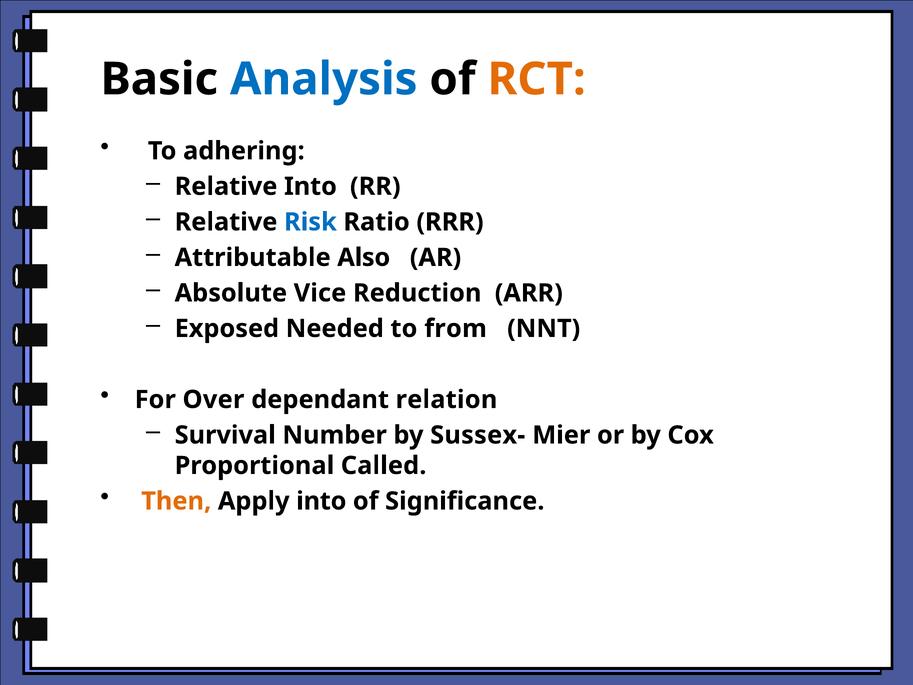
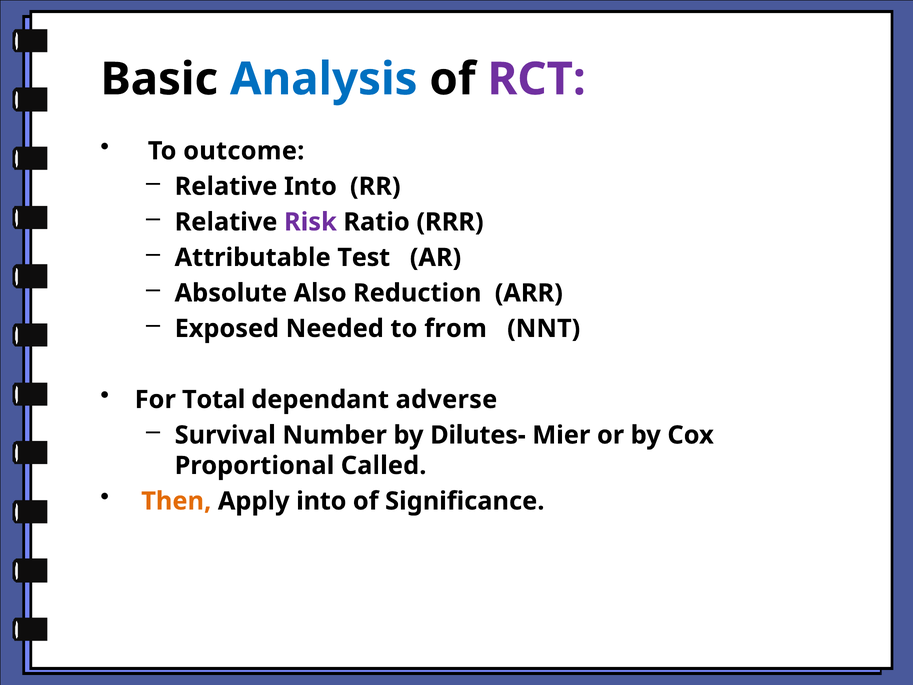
RCT colour: orange -> purple
adhering: adhering -> outcome
Risk colour: blue -> purple
Also: Also -> Test
Vice: Vice -> Also
Over: Over -> Total
relation: relation -> adverse
Sussex-: Sussex- -> Dilutes-
